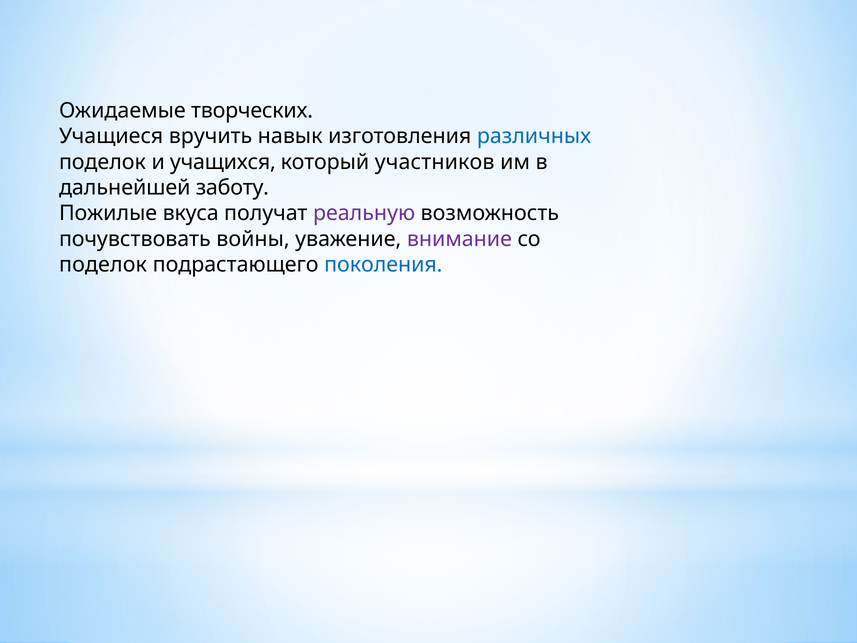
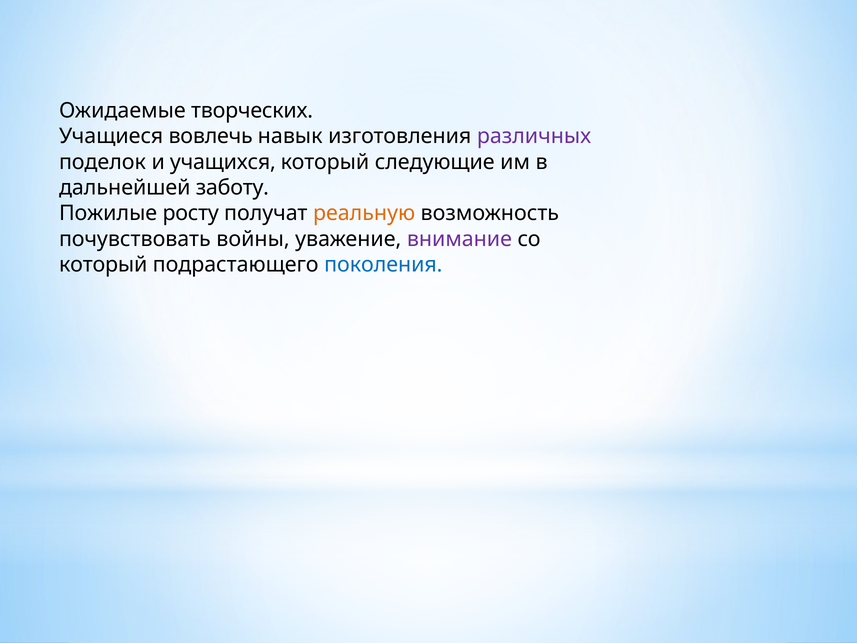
вручить: вручить -> вовлечь
различных colour: blue -> purple
участников: участников -> следующие
вкуса: вкуса -> росту
реальную colour: purple -> orange
поделок at (103, 265): поделок -> который
